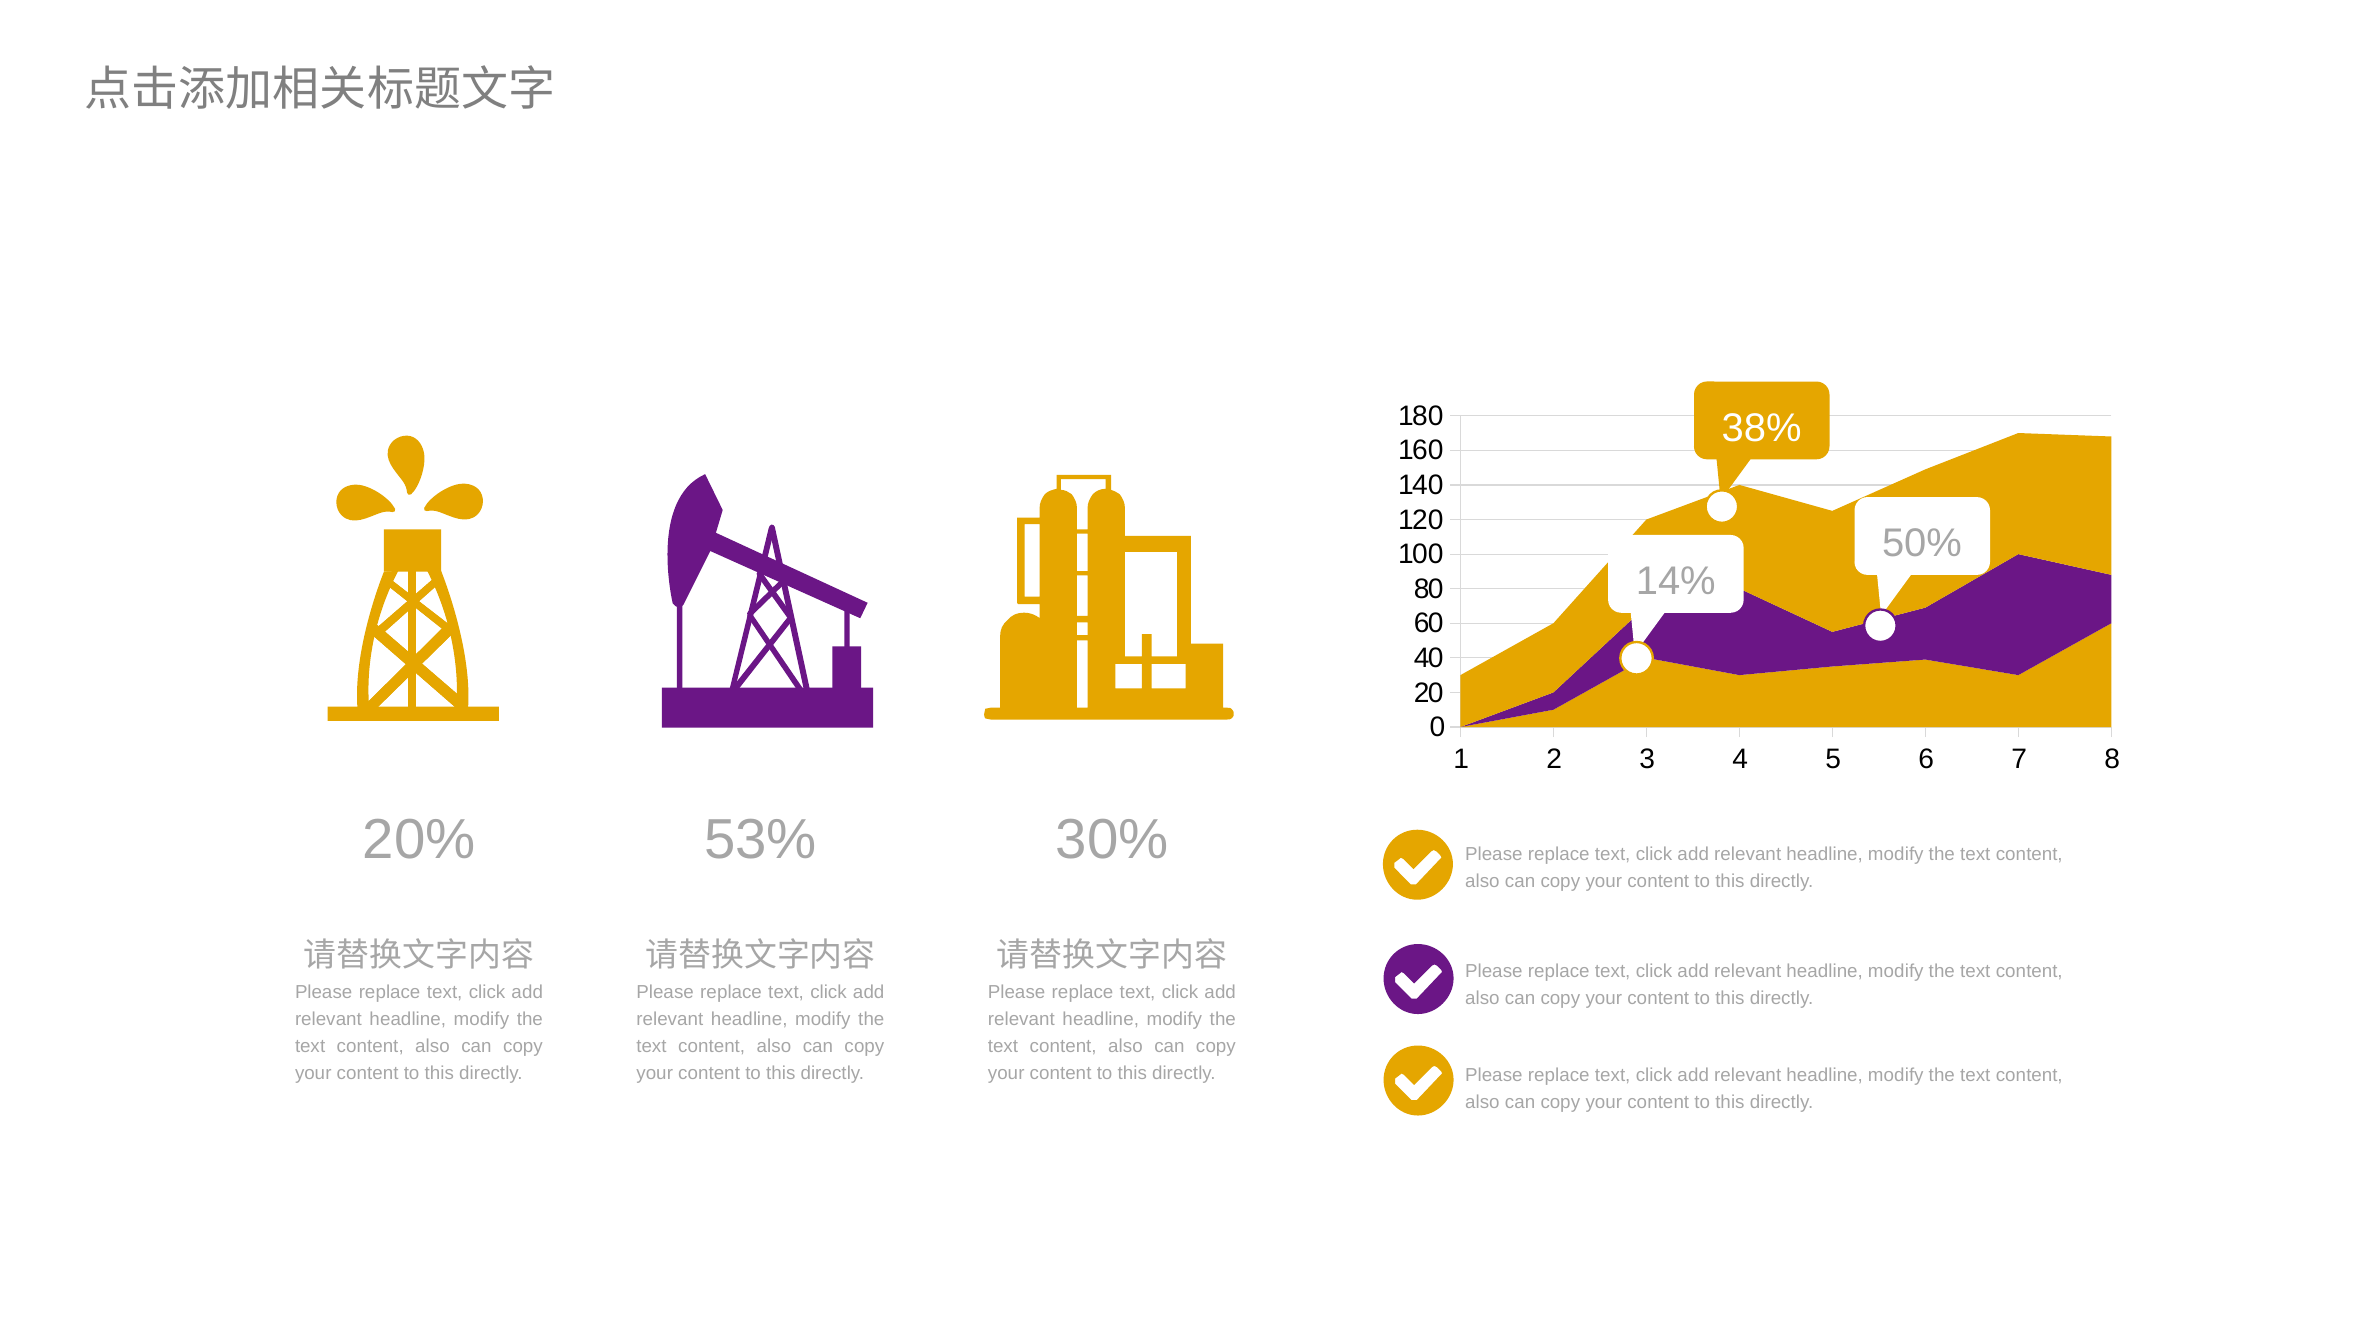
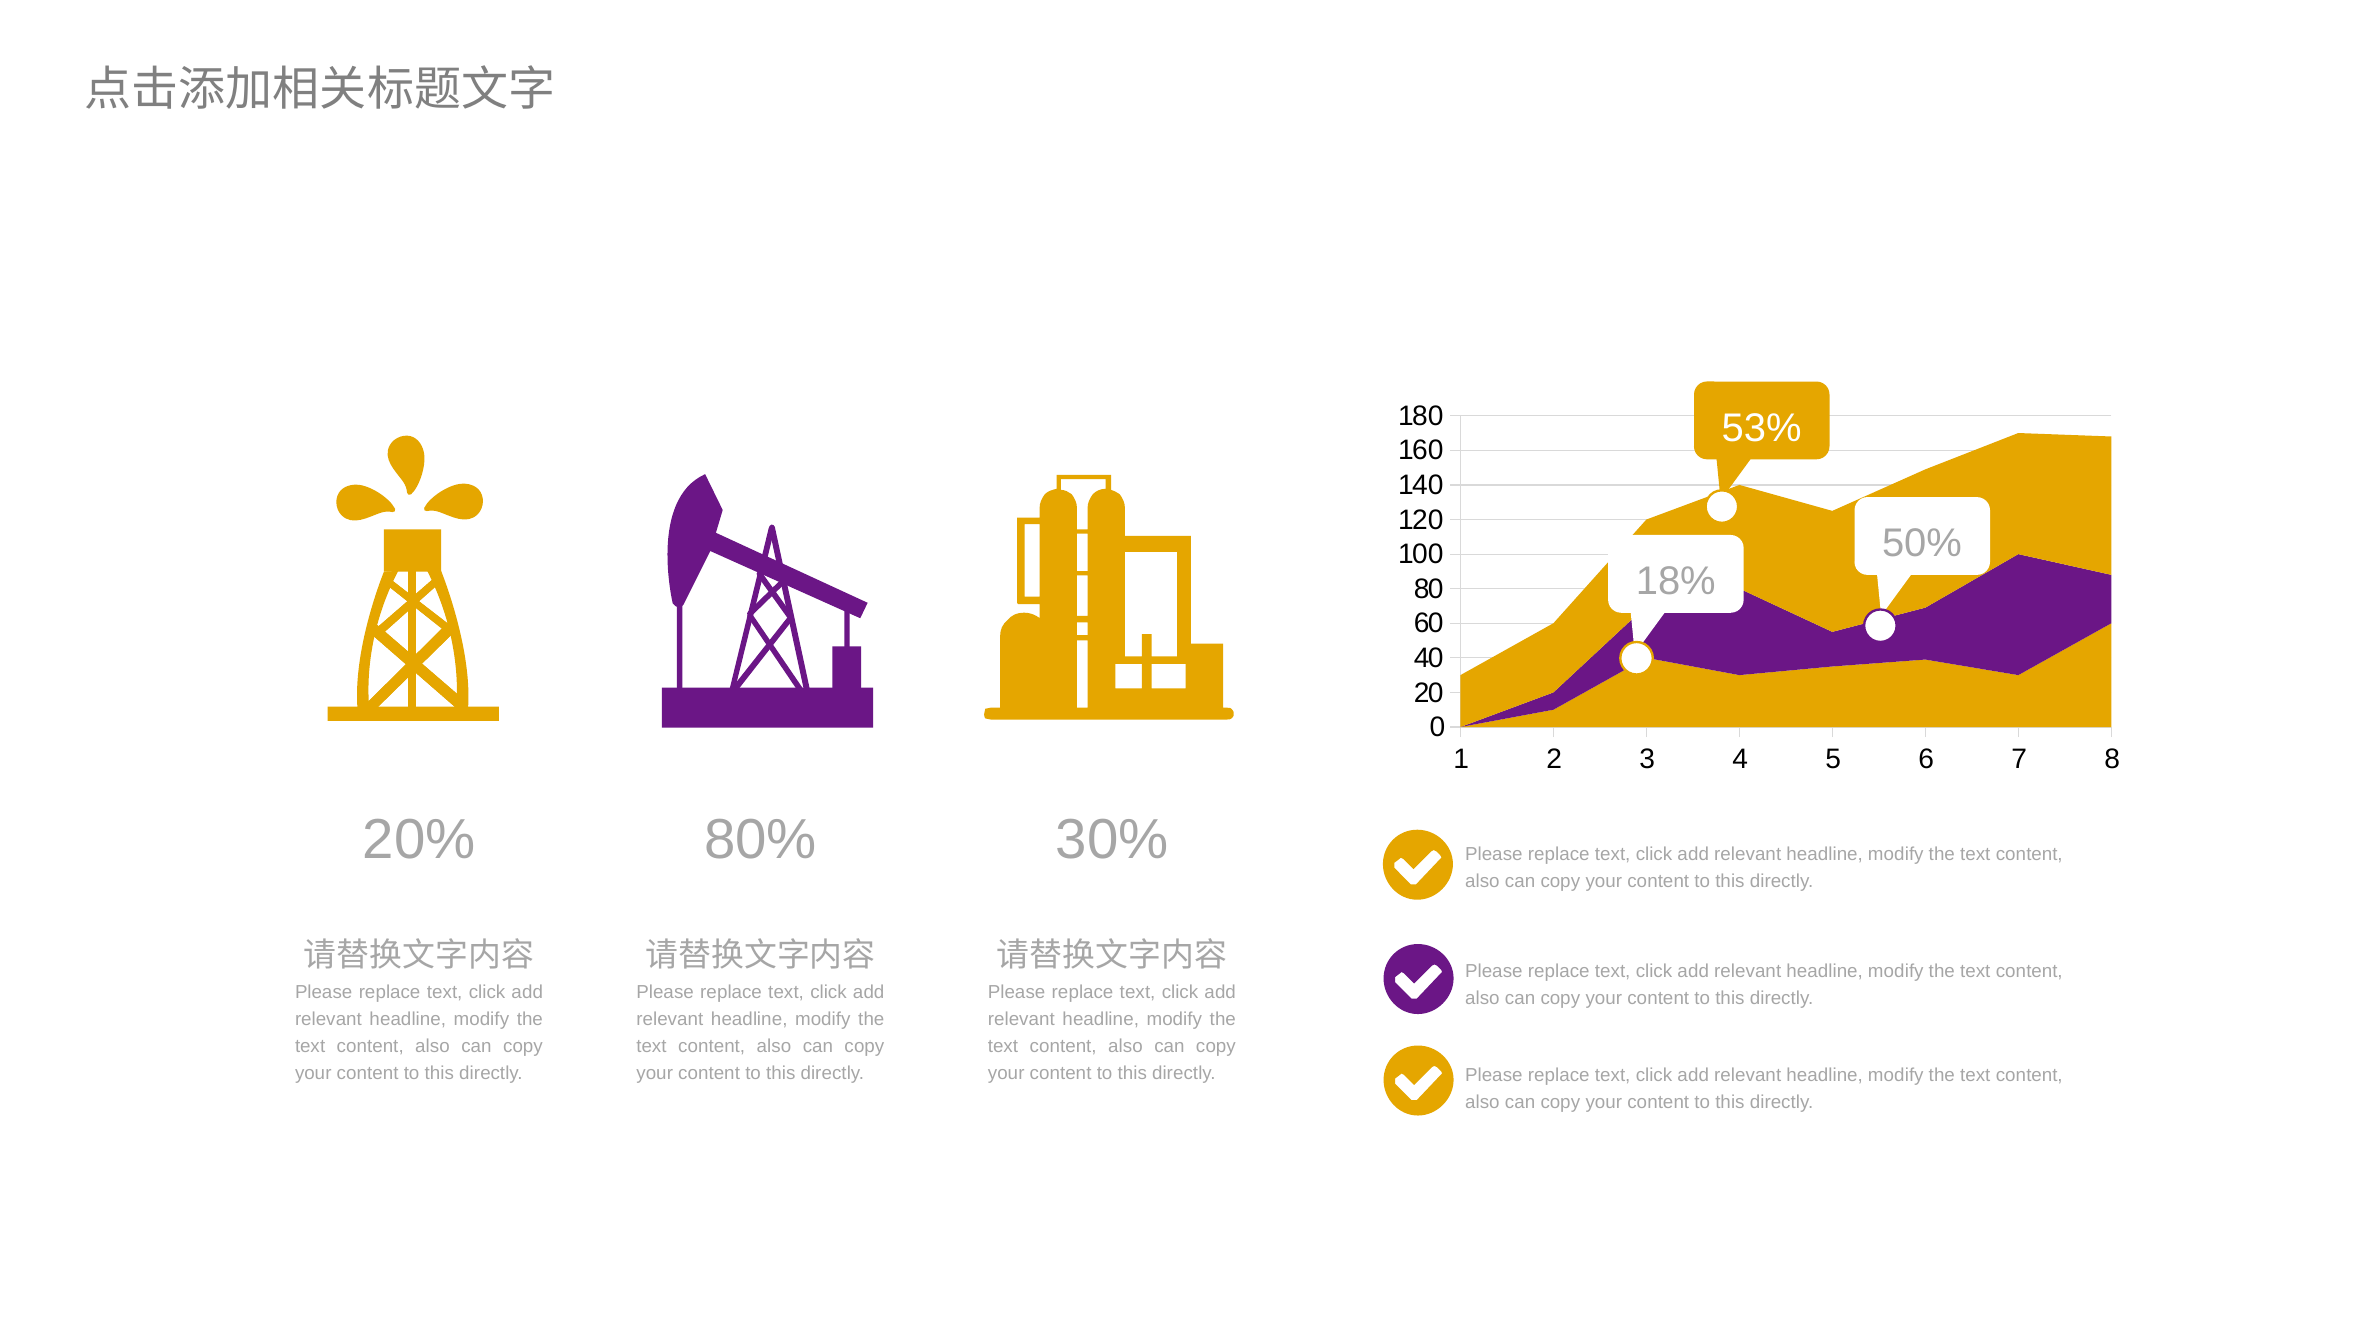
38%: 38% -> 53%
14%: 14% -> 18%
53%: 53% -> 80%
